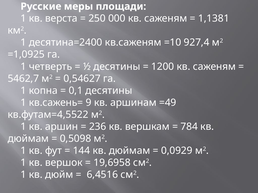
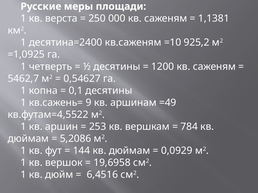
927,4: 927,4 -> 925,2
236: 236 -> 253
0,5098: 0,5098 -> 5,2086
